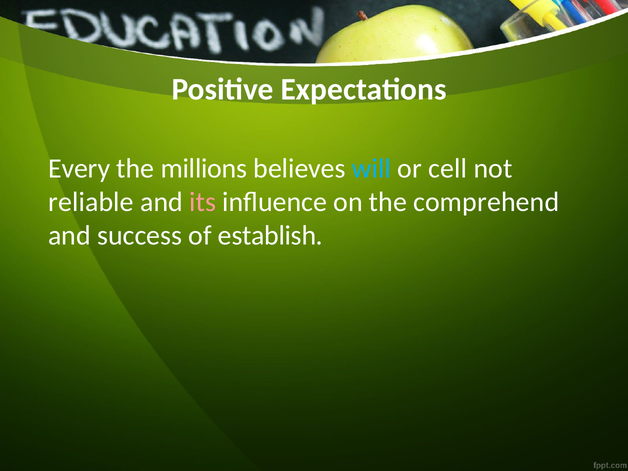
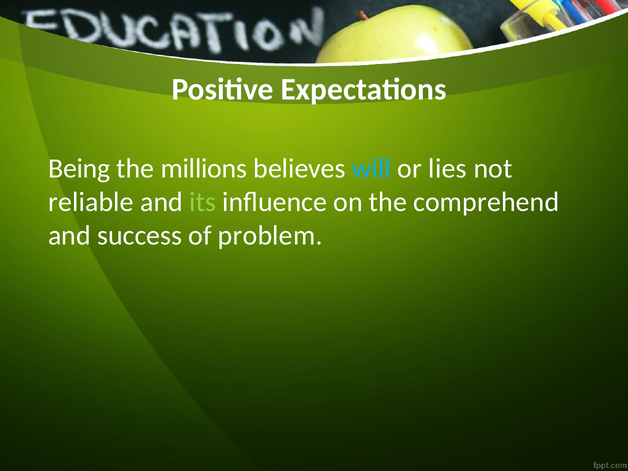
Every: Every -> Being
cell: cell -> lies
its colour: pink -> light green
establish: establish -> problem
